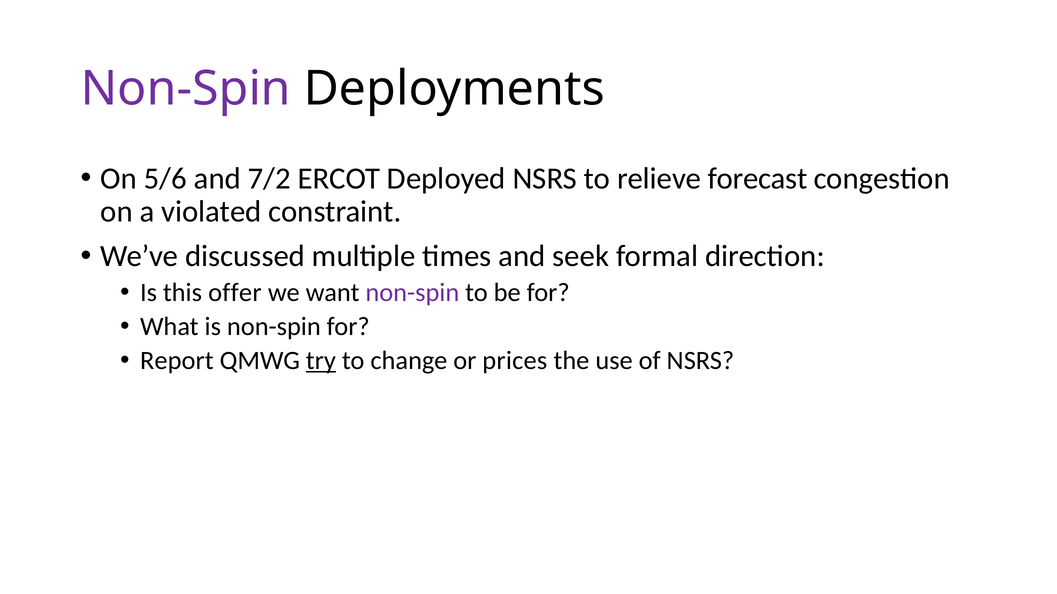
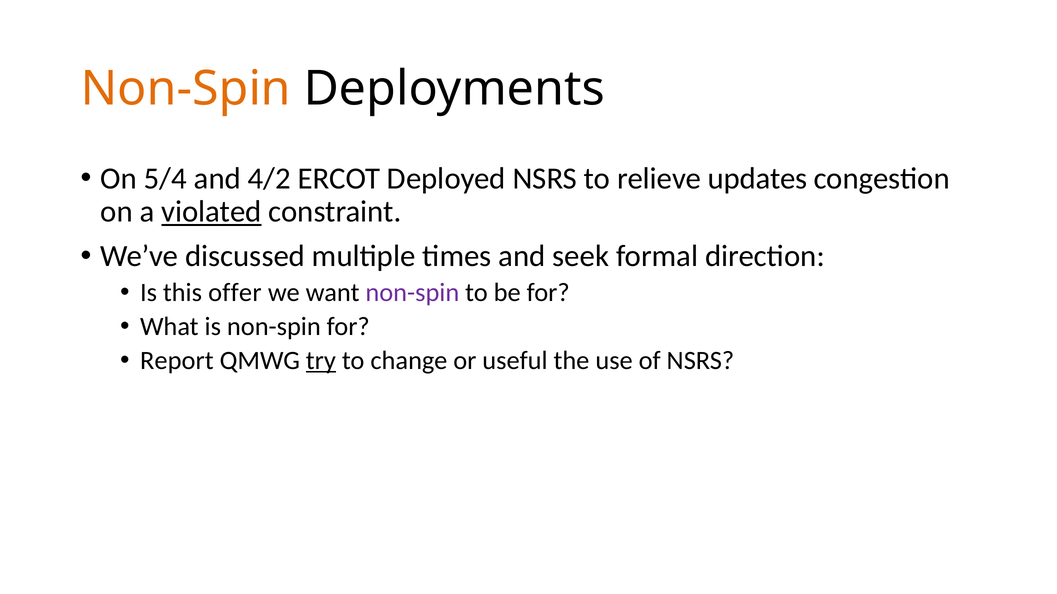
Non-Spin at (186, 89) colour: purple -> orange
5/6: 5/6 -> 5/4
7/2: 7/2 -> 4/2
forecast: forecast -> updates
violated underline: none -> present
prices: prices -> useful
